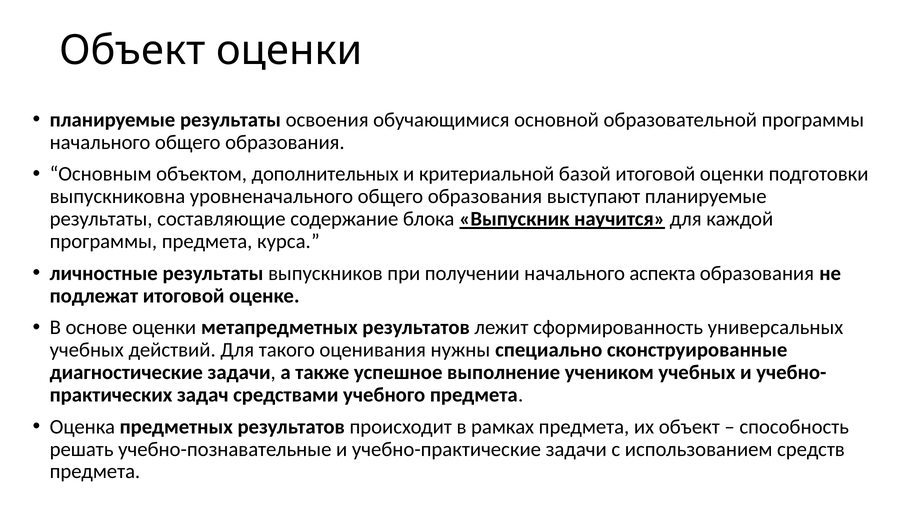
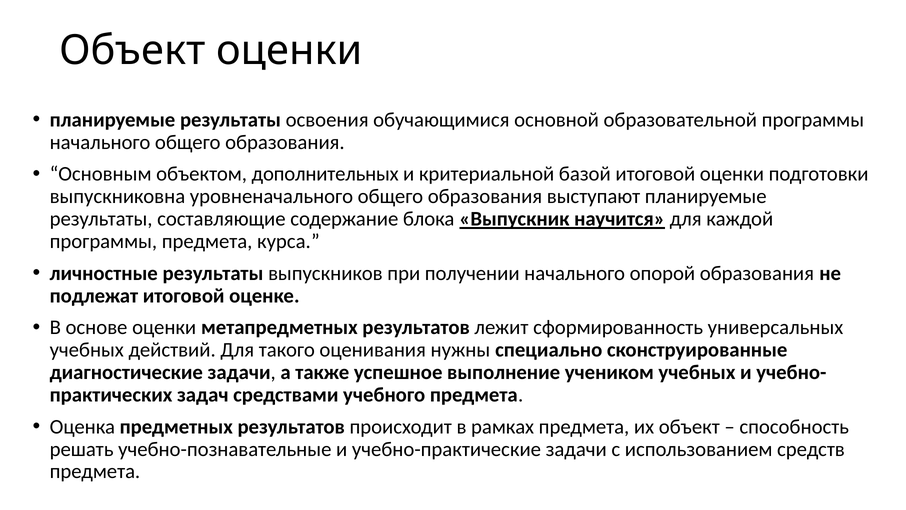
аспекта: аспекта -> опорой
